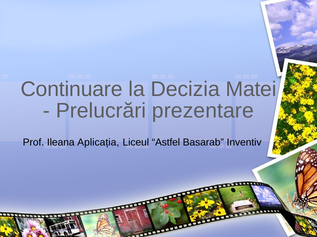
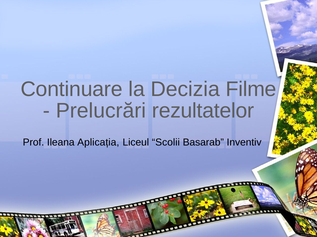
Matei: Matei -> Filme
prezentare: prezentare -> rezultatelor
Astfel: Astfel -> Scolii
